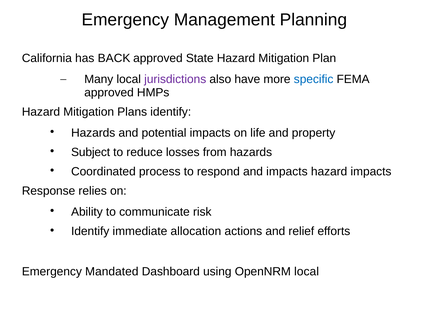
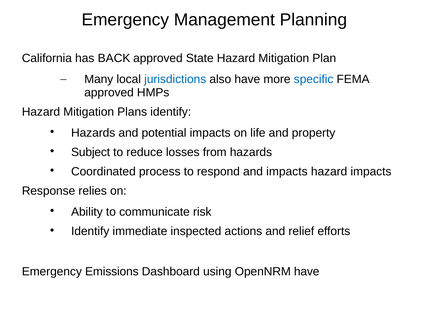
jurisdictions colour: purple -> blue
allocation: allocation -> inspected
Mandated: Mandated -> Emissions
OpenNRM local: local -> have
